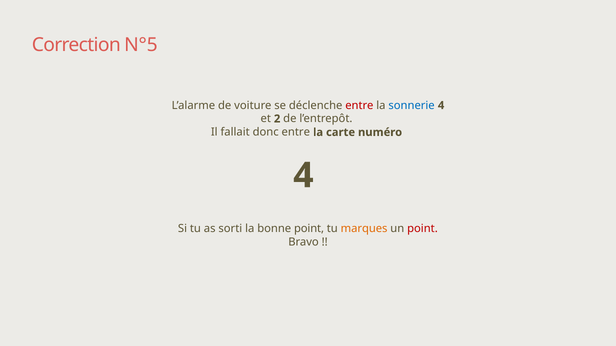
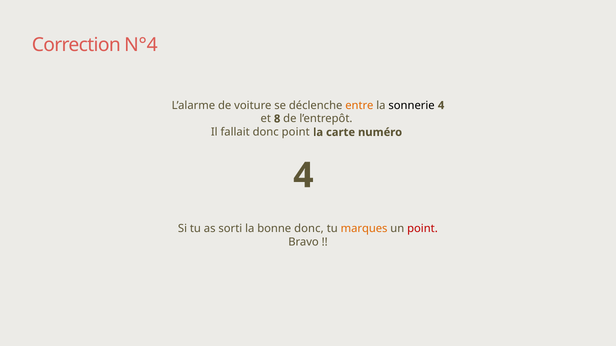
N°5: N°5 -> N°4
entre at (359, 105) colour: red -> orange
sonnerie colour: blue -> black
2: 2 -> 8
donc entre: entre -> point
bonne point: point -> donc
